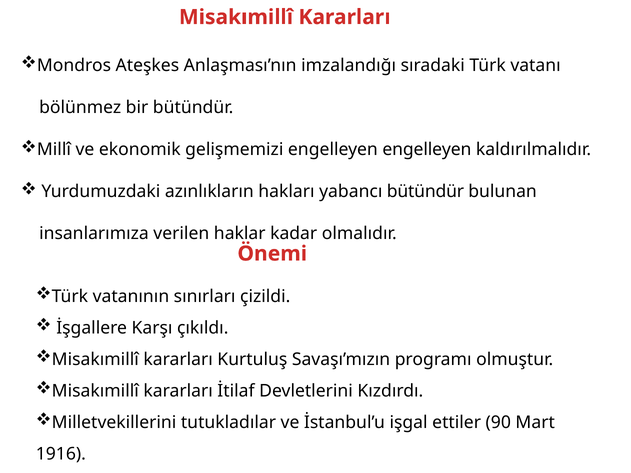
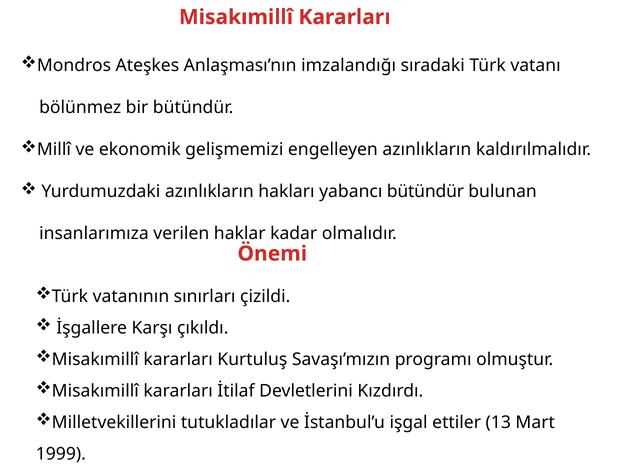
engelleyen engelleyen: engelleyen -> azınlıkların
90: 90 -> 13
1916: 1916 -> 1999
